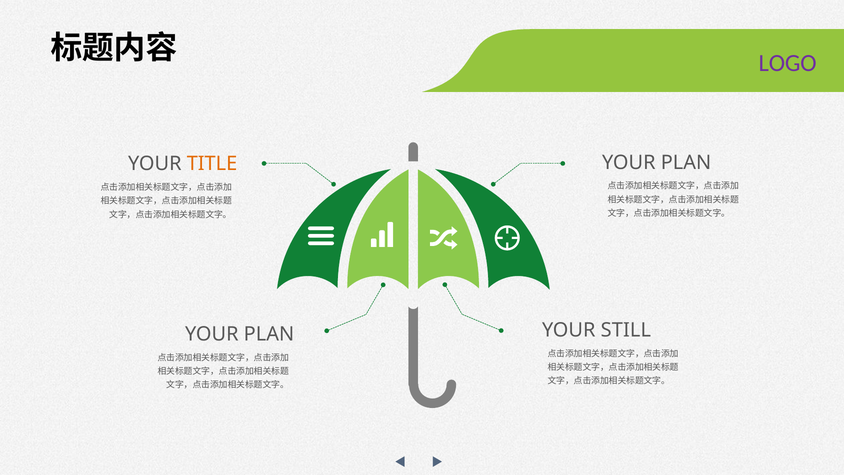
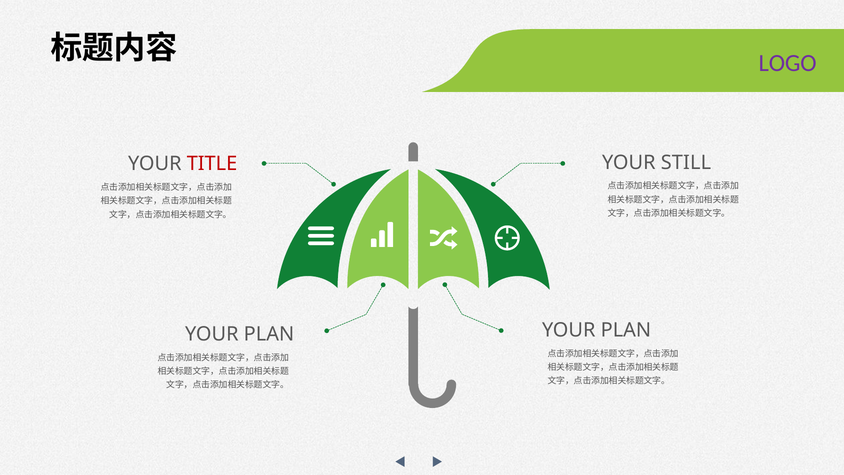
PLAN at (686, 162): PLAN -> STILL
TITLE colour: orange -> red
STILL at (626, 330): STILL -> PLAN
